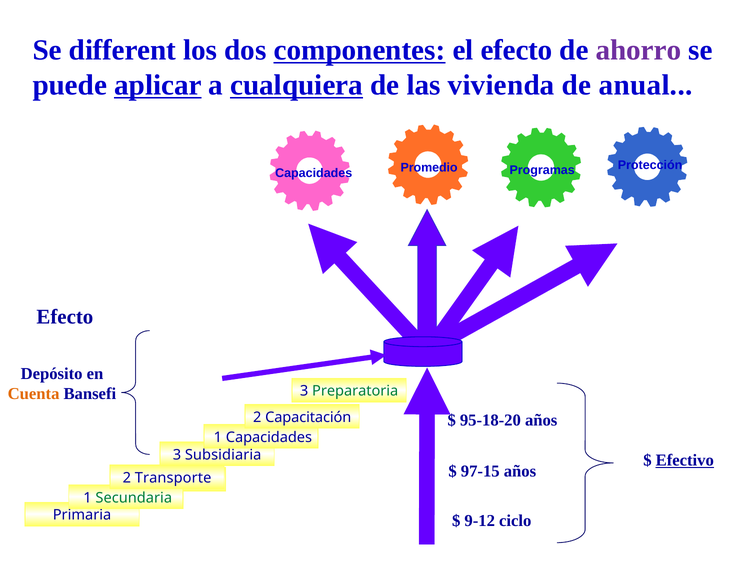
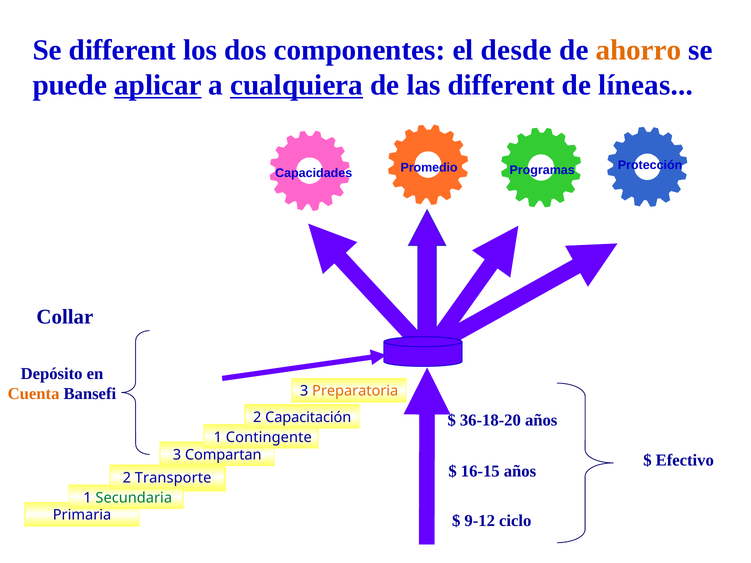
componentes underline: present -> none
el efecto: efecto -> desde
ahorro colour: purple -> orange
las vivienda: vivienda -> different
anual: anual -> líneas
Efecto at (65, 317): Efecto -> Collar
Preparatoria colour: green -> orange
95-18-20: 95-18-20 -> 36-18-20
1 Capacidades: Capacidades -> Contingente
Subsidiaria: Subsidiaria -> Compartan
Efectivo underline: present -> none
97-15: 97-15 -> 16-15
